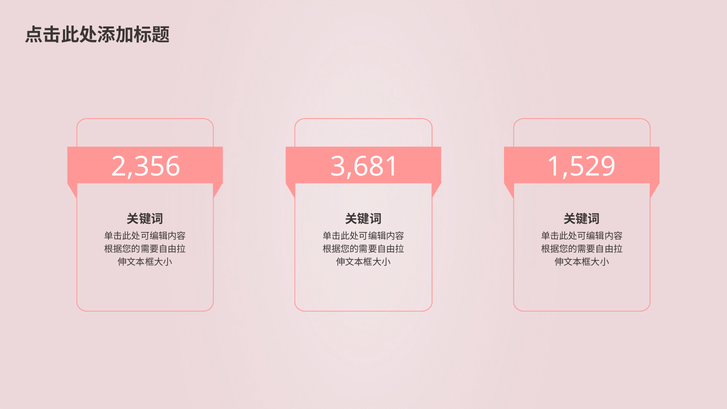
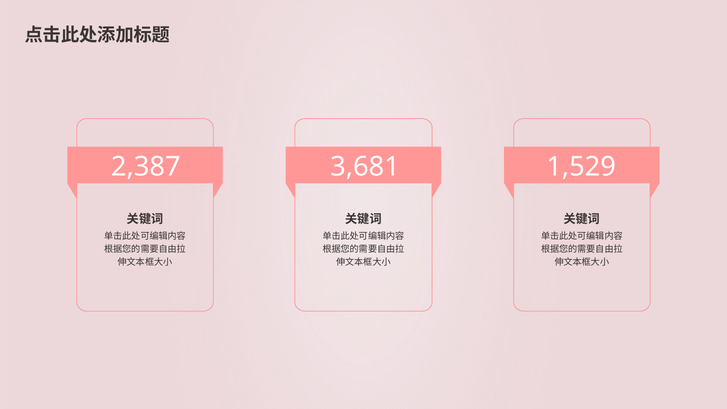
2,356: 2,356 -> 2,387
